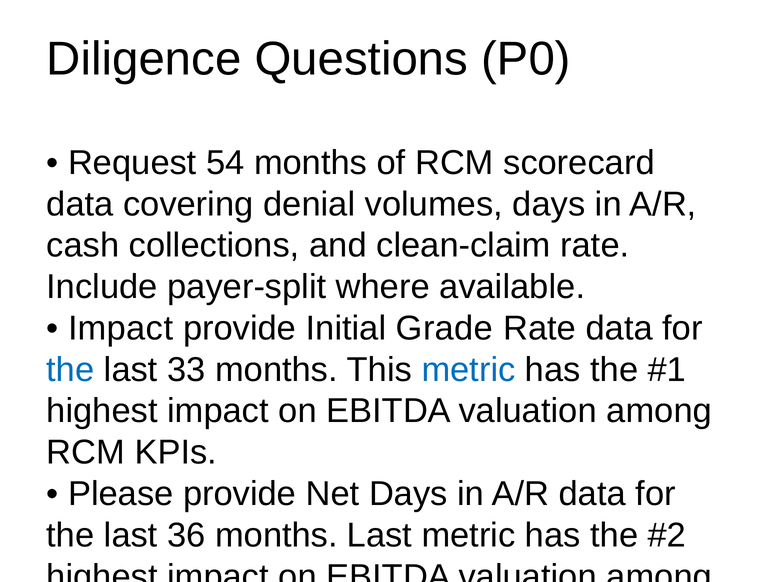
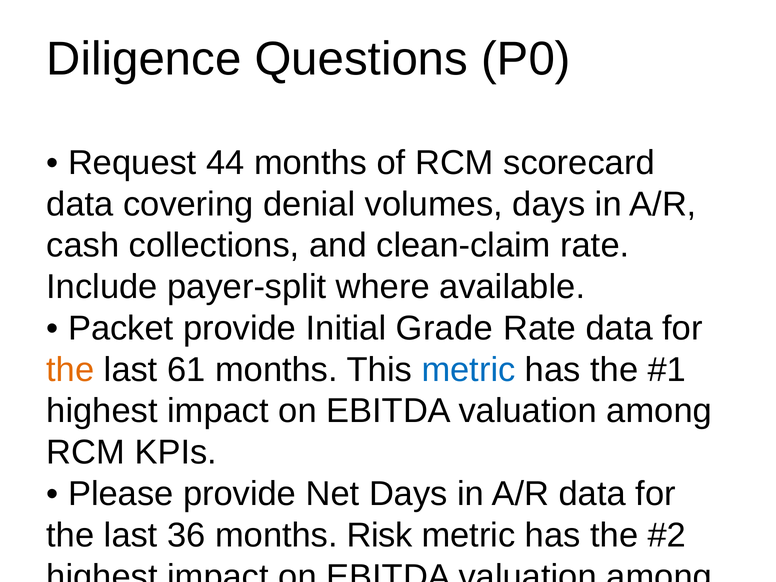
54: 54 -> 44
Impact at (121, 328): Impact -> Packet
the at (70, 370) colour: blue -> orange
33: 33 -> 61
months Last: Last -> Risk
